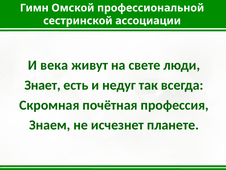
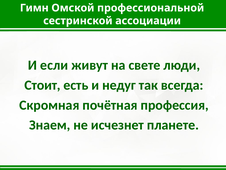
века: века -> если
Знает: Знает -> Стоит
